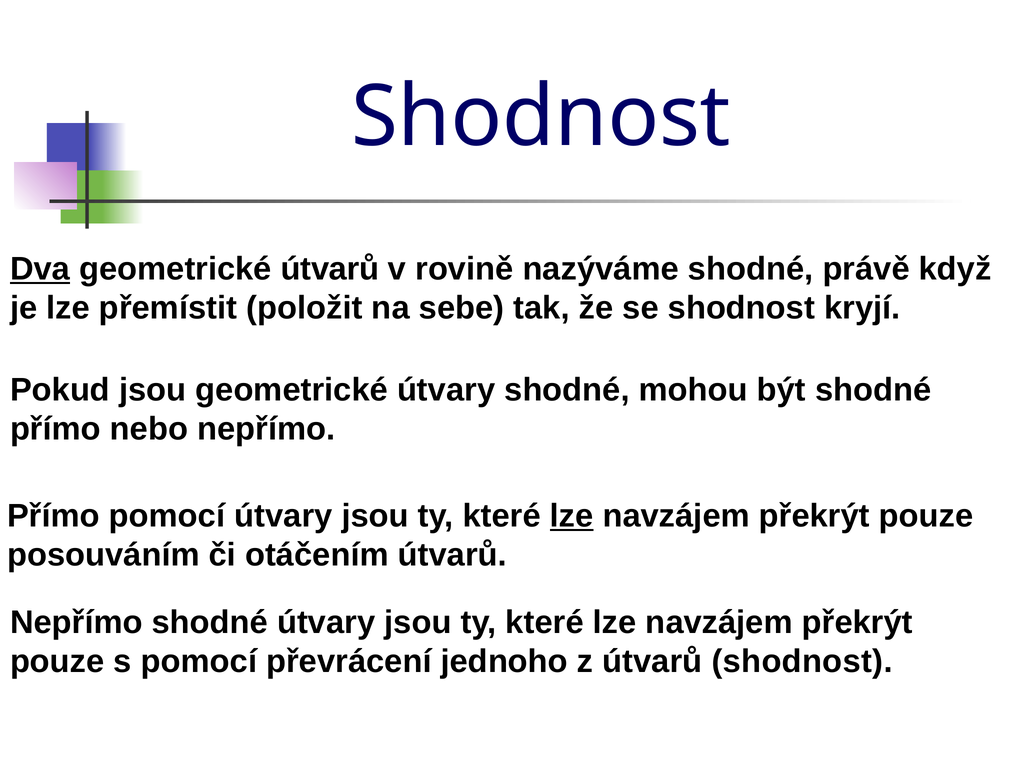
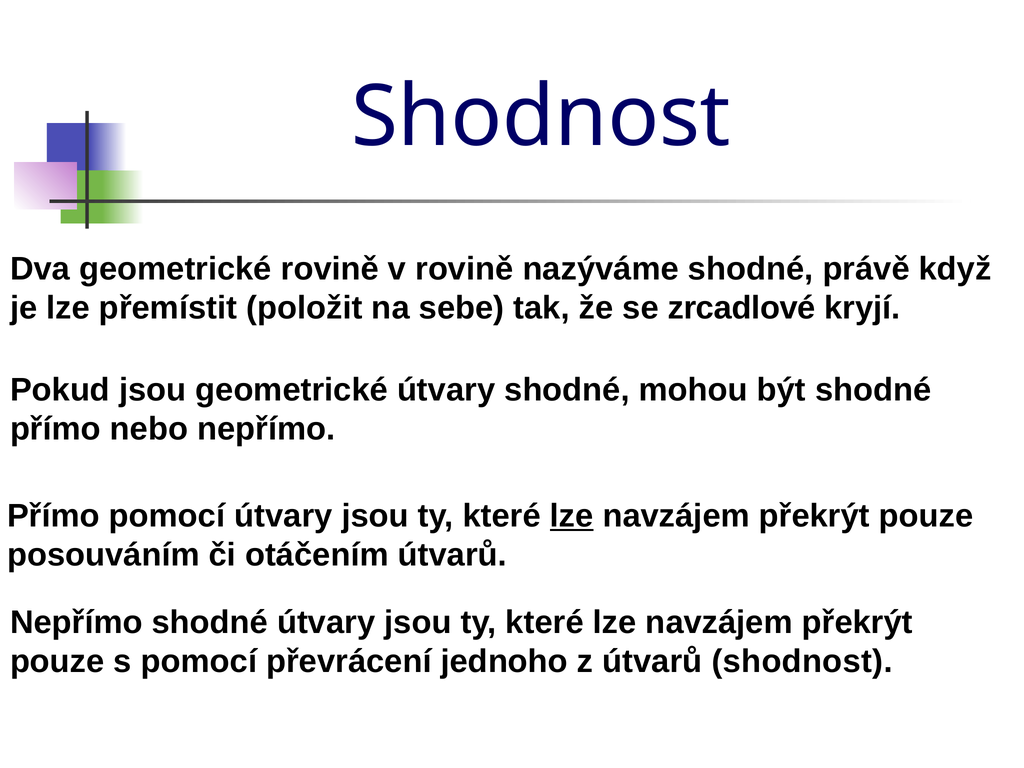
Dva underline: present -> none
geometrické útvarů: útvarů -> rovině
se shodnost: shodnost -> zrcadlové
